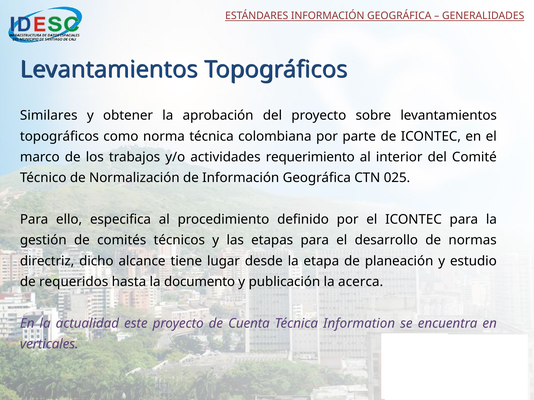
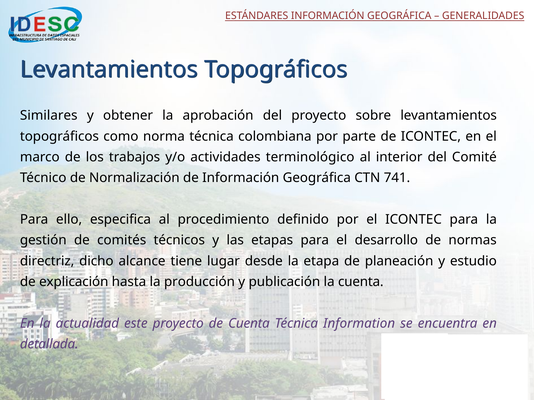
requerimiento: requerimiento -> terminológico
025: 025 -> 741
requeridos: requeridos -> explicación
documento: documento -> producción
la acerca: acerca -> cuenta
verticales: verticales -> detallada
